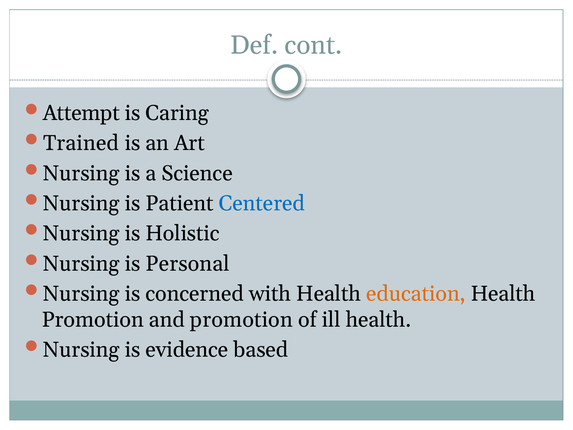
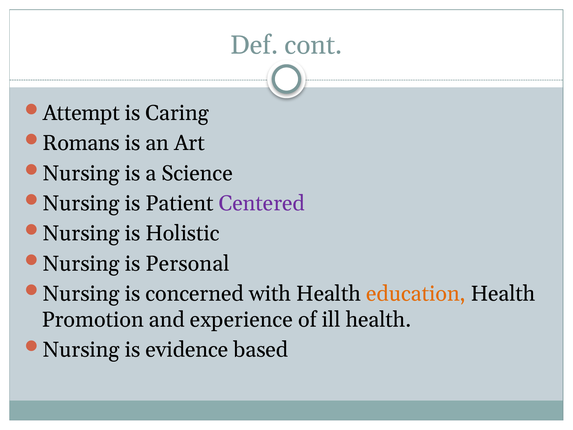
Trained: Trained -> Romans
Centered colour: blue -> purple
and promotion: promotion -> experience
